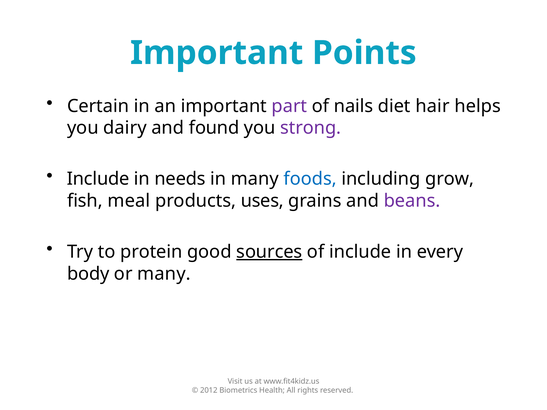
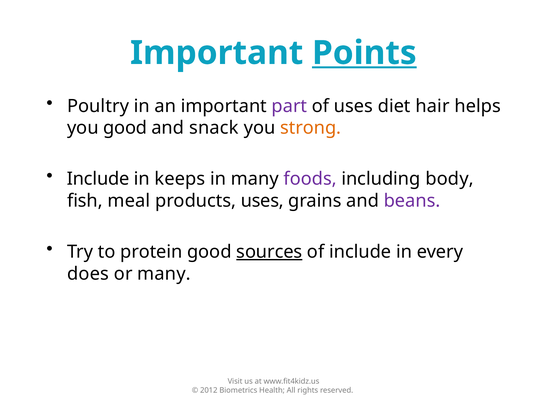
Points underline: none -> present
Certain: Certain -> Poultry
of nails: nails -> uses
you dairy: dairy -> good
found: found -> snack
strong colour: purple -> orange
needs: needs -> keeps
foods colour: blue -> purple
grow: grow -> body
body: body -> does
